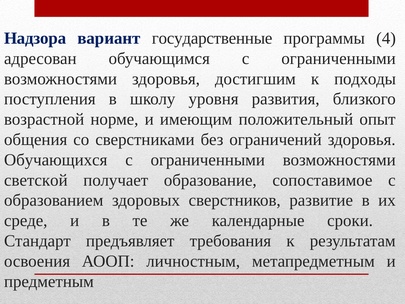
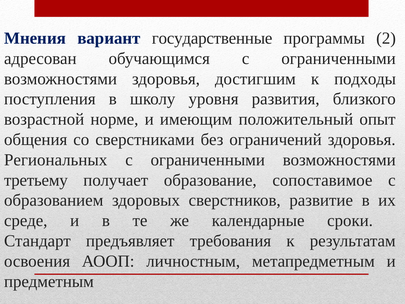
Надзора: Надзора -> Мнения
4: 4 -> 2
Обучающихся: Обучающихся -> Региональных
светской: светской -> третьему
